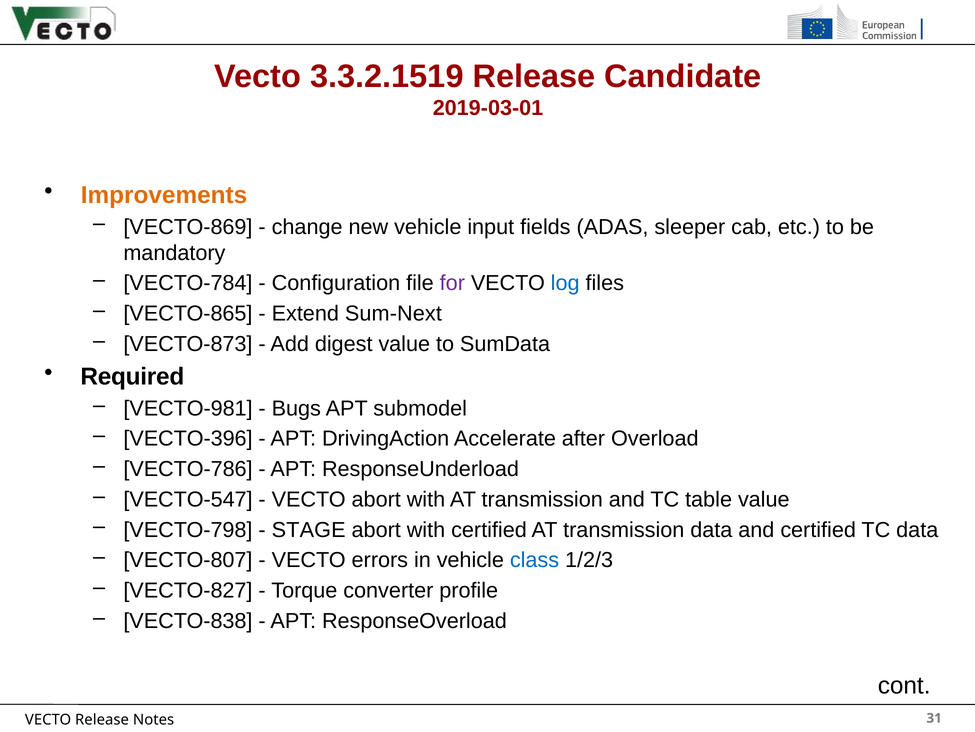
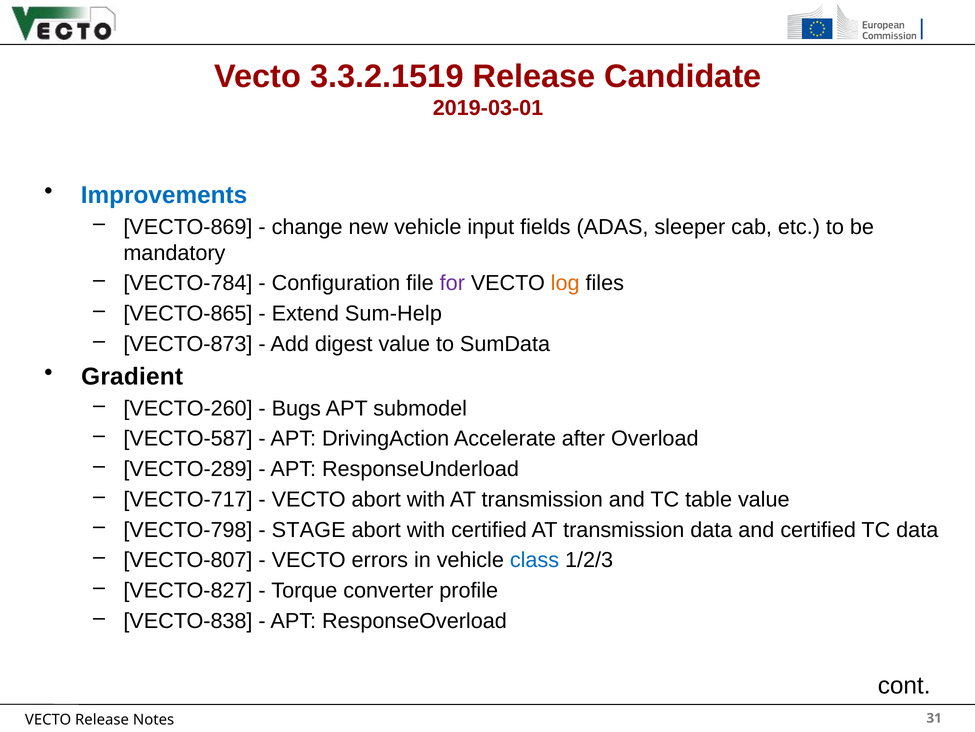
Improvements colour: orange -> blue
log colour: blue -> orange
Sum-Next: Sum-Next -> Sum-Help
Required: Required -> Gradient
VECTO-981: VECTO-981 -> VECTO-260
VECTO-396: VECTO-396 -> VECTO-587
VECTO-786: VECTO-786 -> VECTO-289
VECTO-547: VECTO-547 -> VECTO-717
